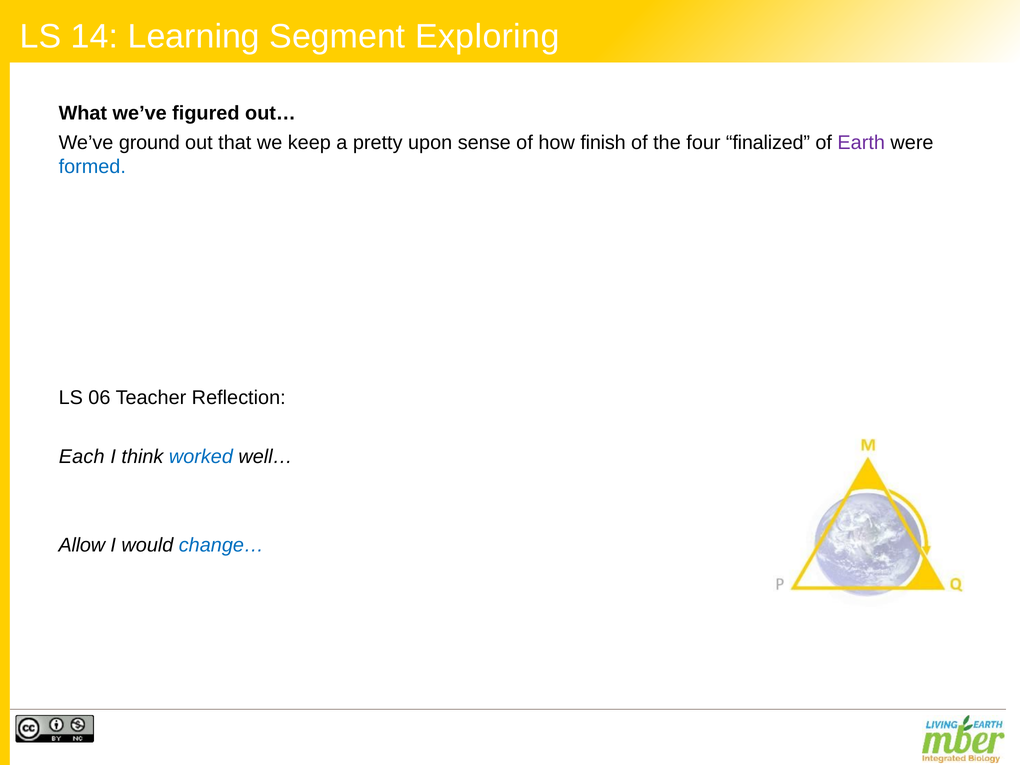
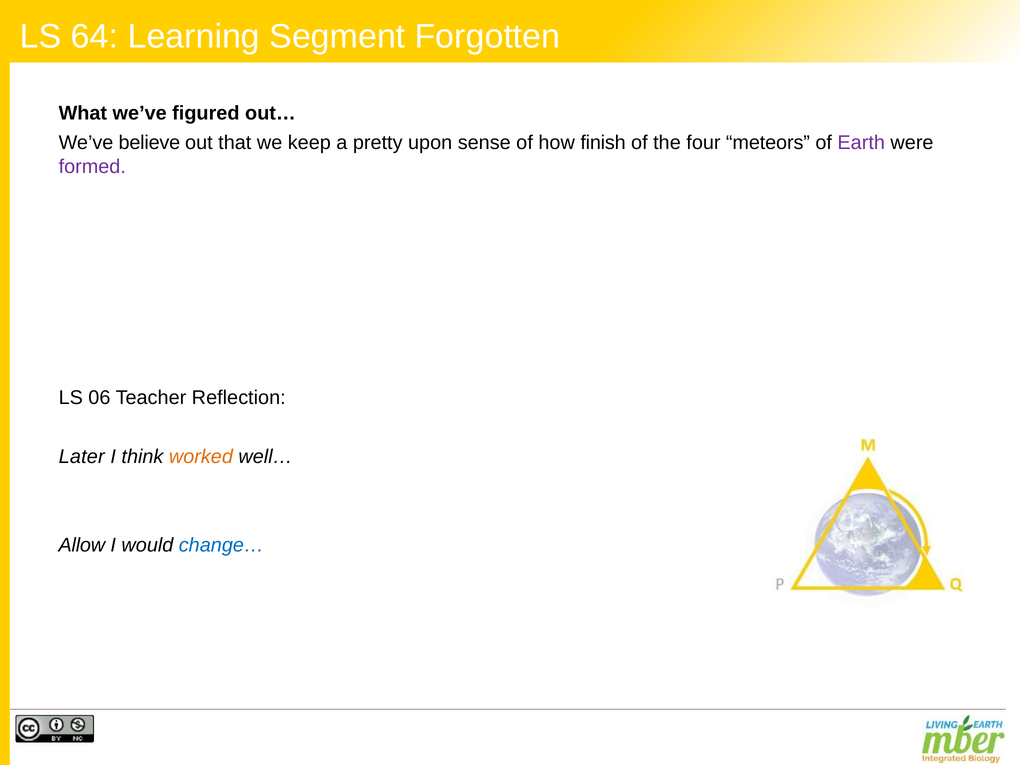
14: 14 -> 64
Exploring: Exploring -> Forgotten
ground: ground -> believe
finalized: finalized -> meteors
formed colour: blue -> purple
Each: Each -> Later
worked colour: blue -> orange
